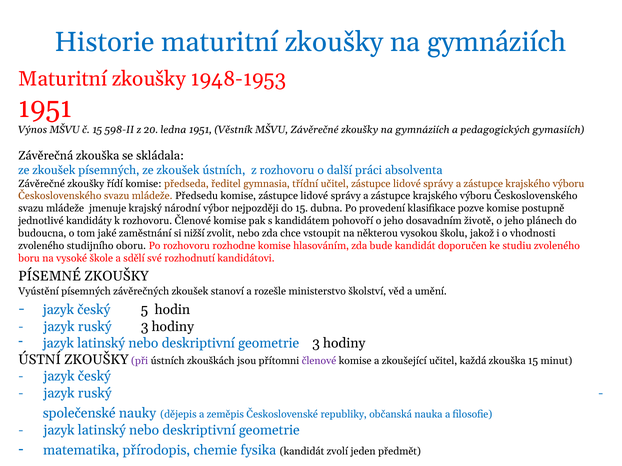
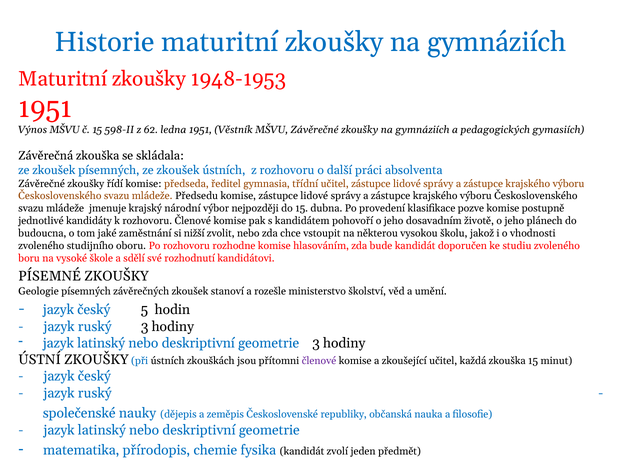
20: 20 -> 62
Vyústění: Vyústění -> Geologie
při colour: purple -> blue
